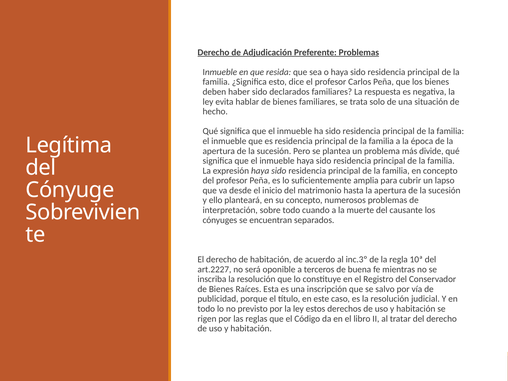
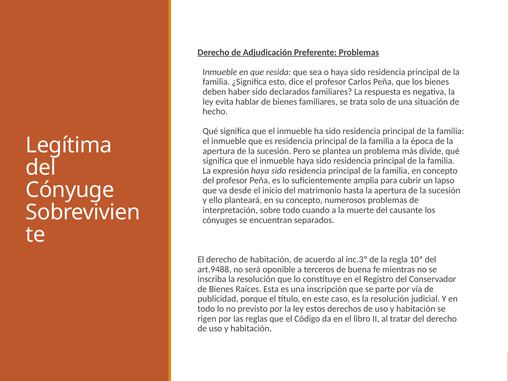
art.2227: art.2227 -> art.9488
salvo: salvo -> parte
